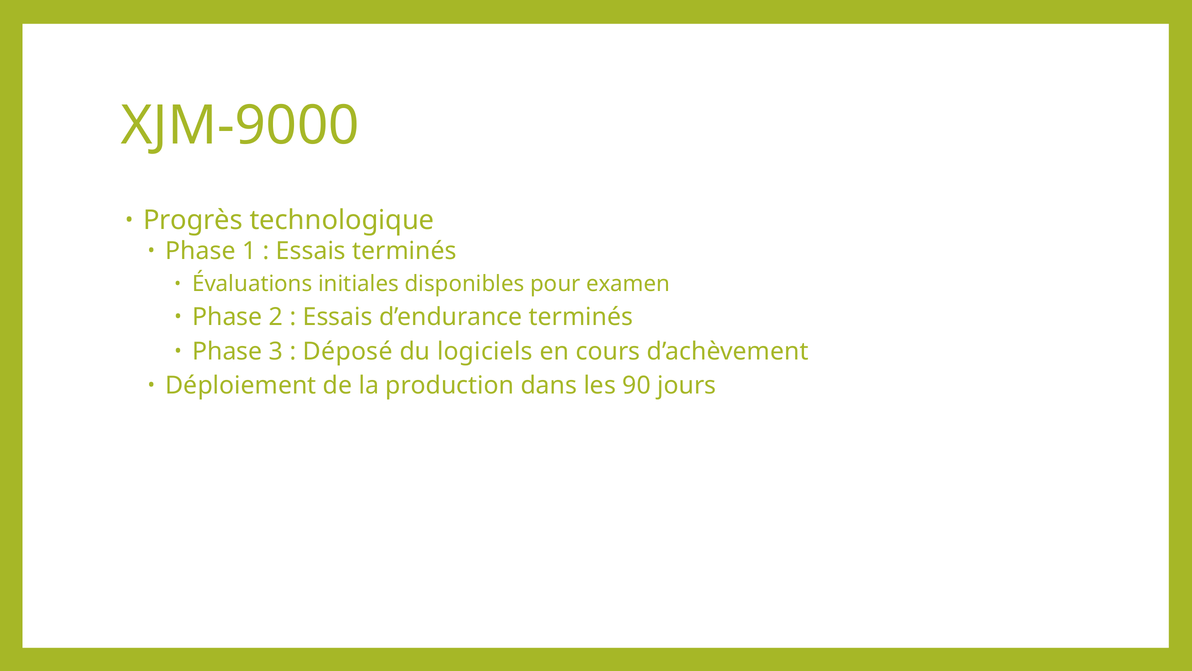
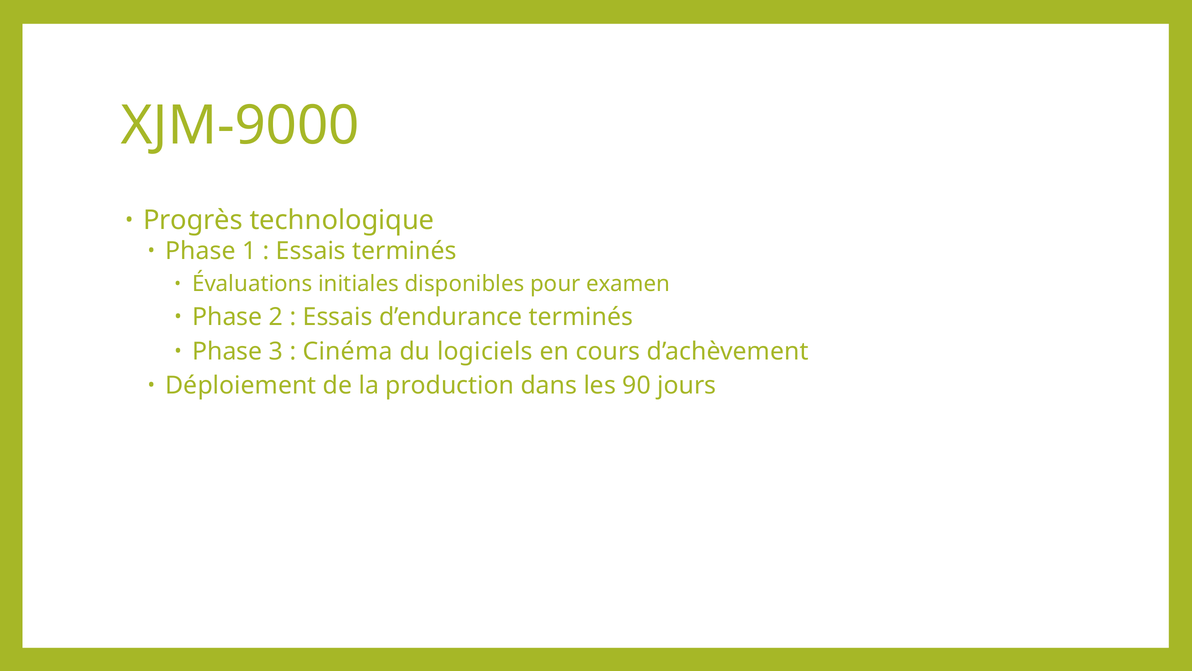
Déposé: Déposé -> Cinéma
